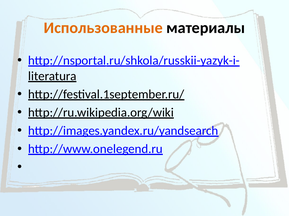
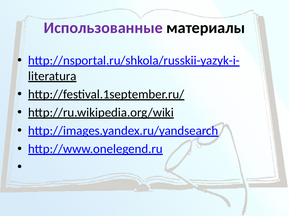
Использованные colour: orange -> purple
